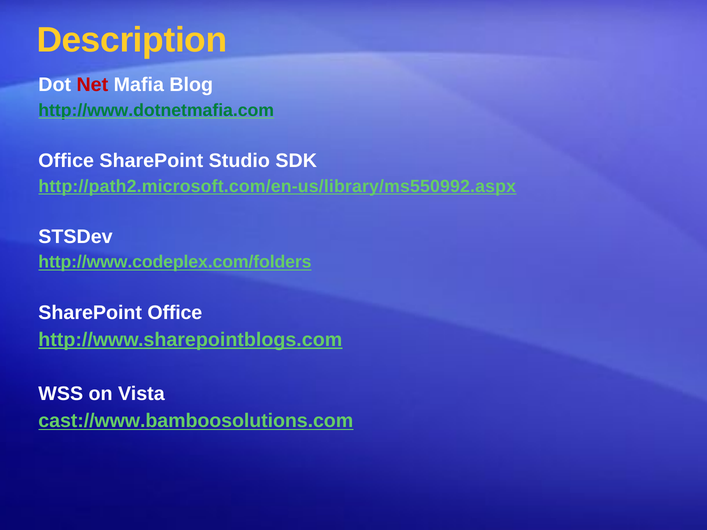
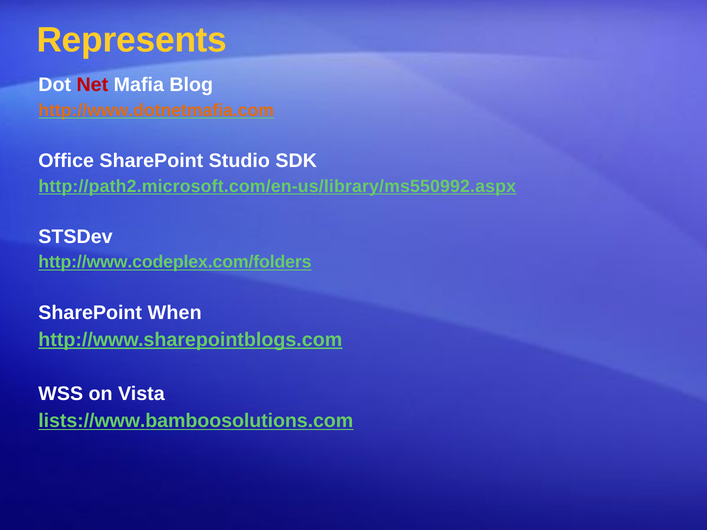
Description: Description -> Represents
http://www.dotnetmafia.com colour: green -> orange
SharePoint Office: Office -> When
cast://www.bamboosolutions.com: cast://www.bamboosolutions.com -> lists://www.bamboosolutions.com
